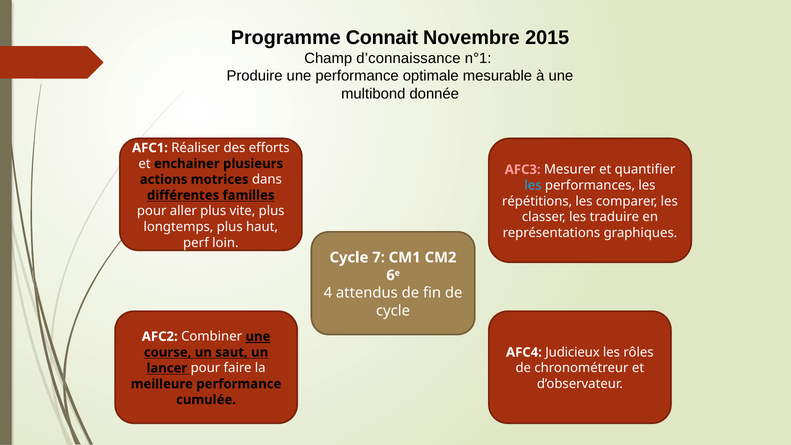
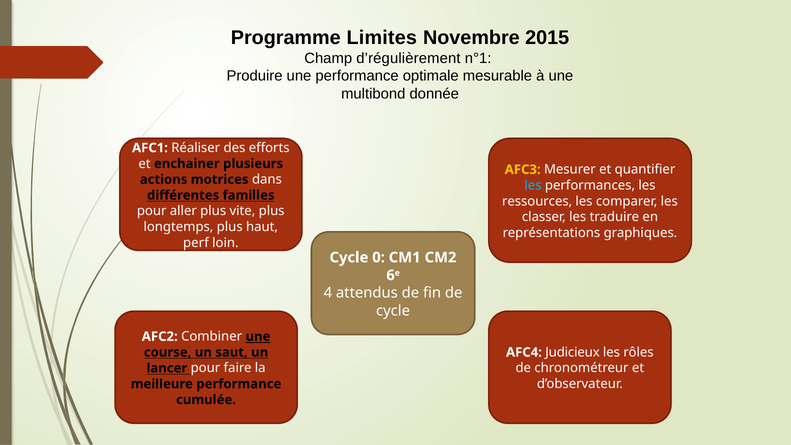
Connait: Connait -> Limites
d’connaissance: d’connaissance -> d’régulièrement
AFC3 colour: pink -> yellow
répétitions: répétitions -> ressources
7: 7 -> 0
